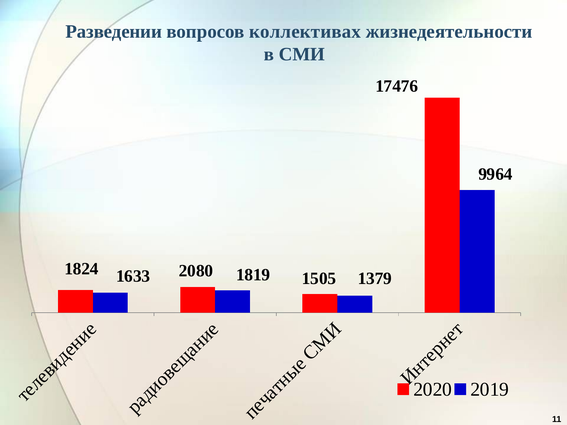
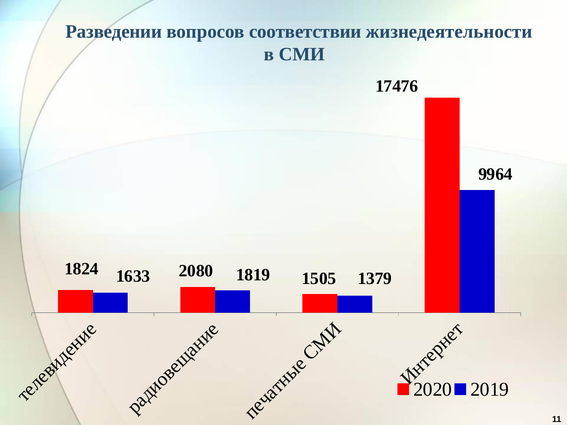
коллективах: коллективах -> соответствии
